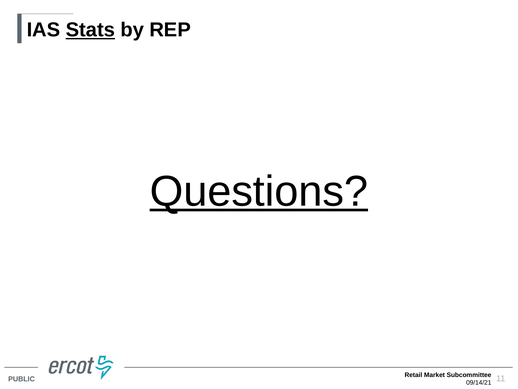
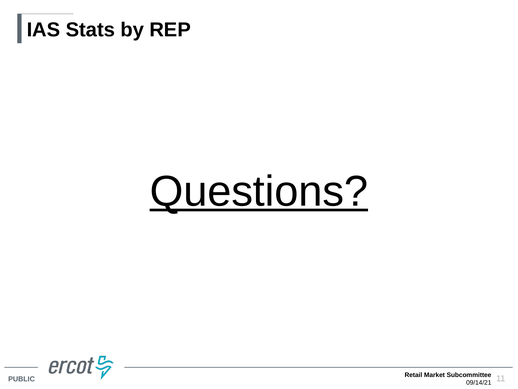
Stats underline: present -> none
